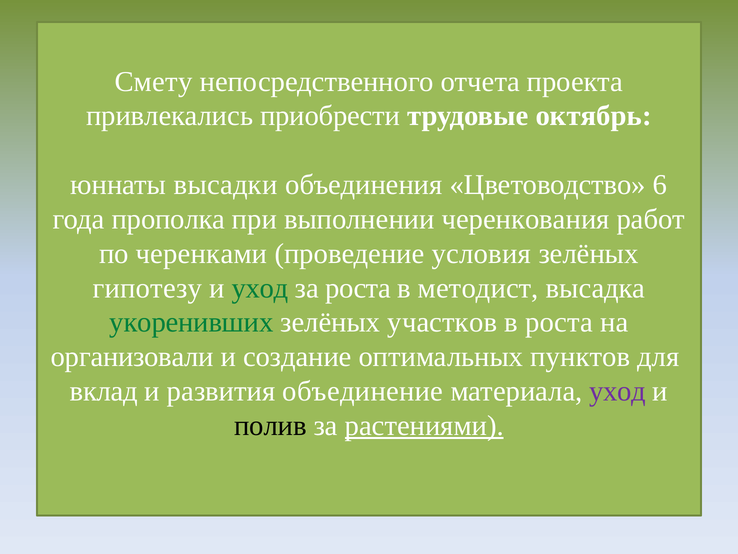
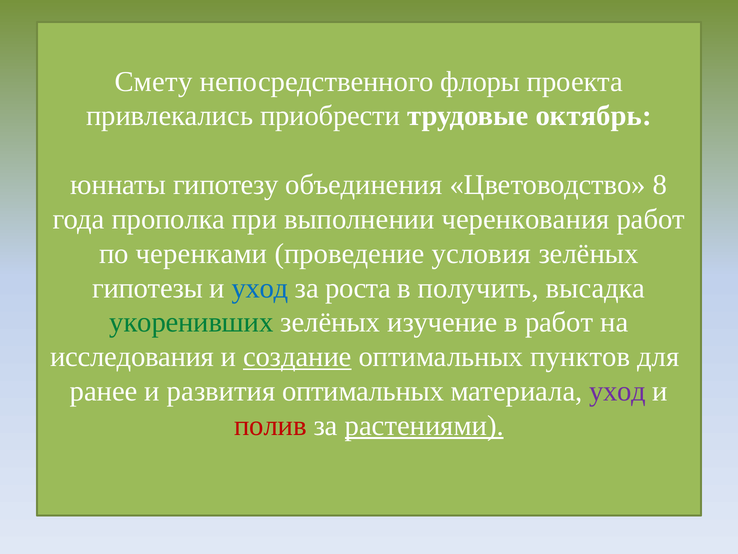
отчета: отчета -> флоры
высадки: высадки -> гипотезу
6: 6 -> 8
гипотезу: гипотезу -> гипотезы
уход at (260, 288) colour: green -> blue
методист: методист -> получить
участков: участков -> изучение
в роста: роста -> работ
организовали: организовали -> исследования
создание underline: none -> present
вклад: вклад -> ранее
развития объединение: объединение -> оптимальных
полив colour: black -> red
